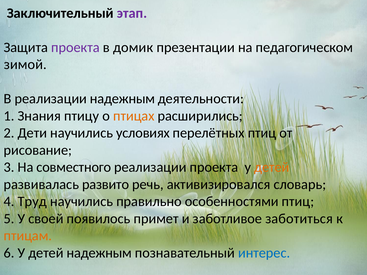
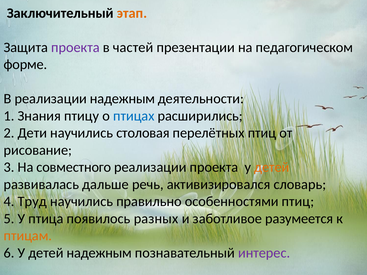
этап colour: purple -> orange
домик: домик -> частей
зимой: зимой -> форме
птицах colour: orange -> blue
условиях: условиях -> столовая
развито: развито -> дальше
своей: своей -> птица
примет: примет -> разных
заботиться: заботиться -> разумеется
интерес colour: blue -> purple
